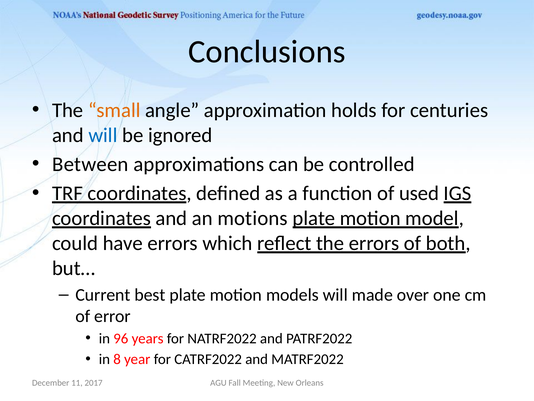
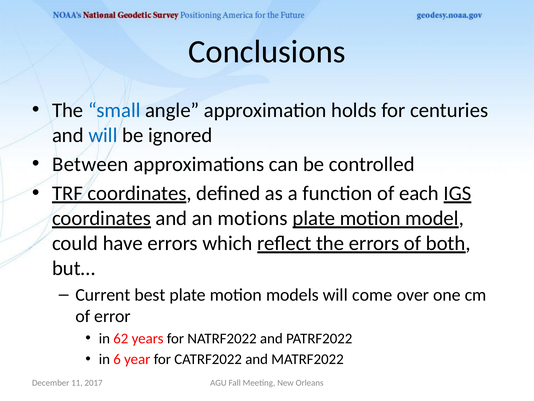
small colour: orange -> blue
used: used -> each
made: made -> come
96: 96 -> 62
8: 8 -> 6
